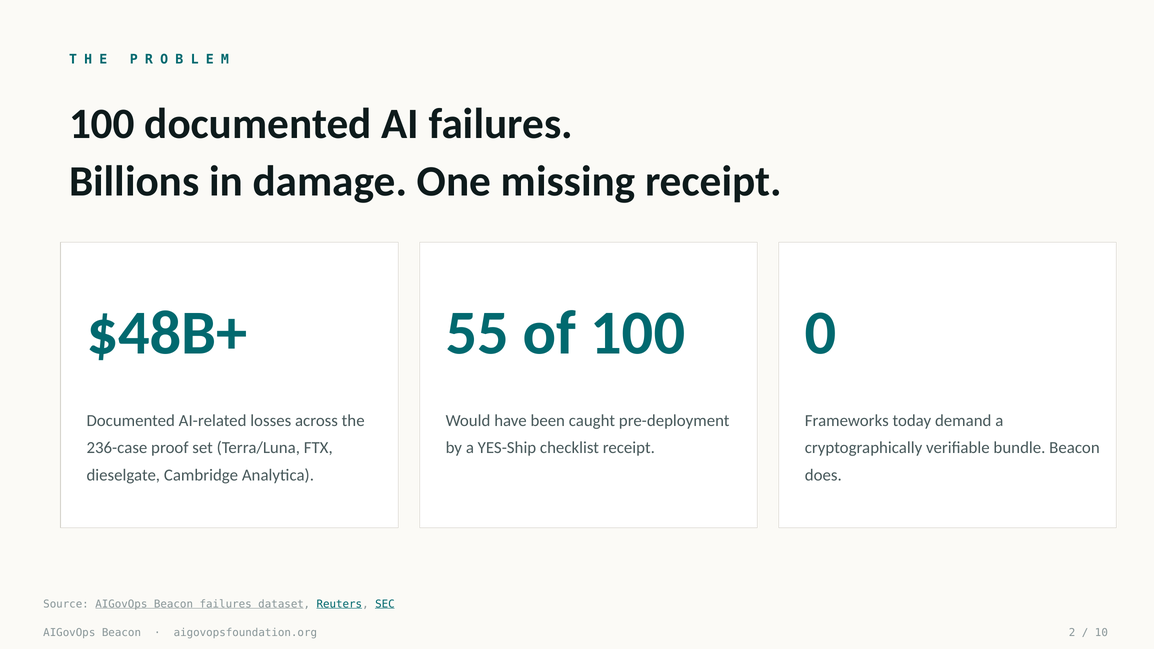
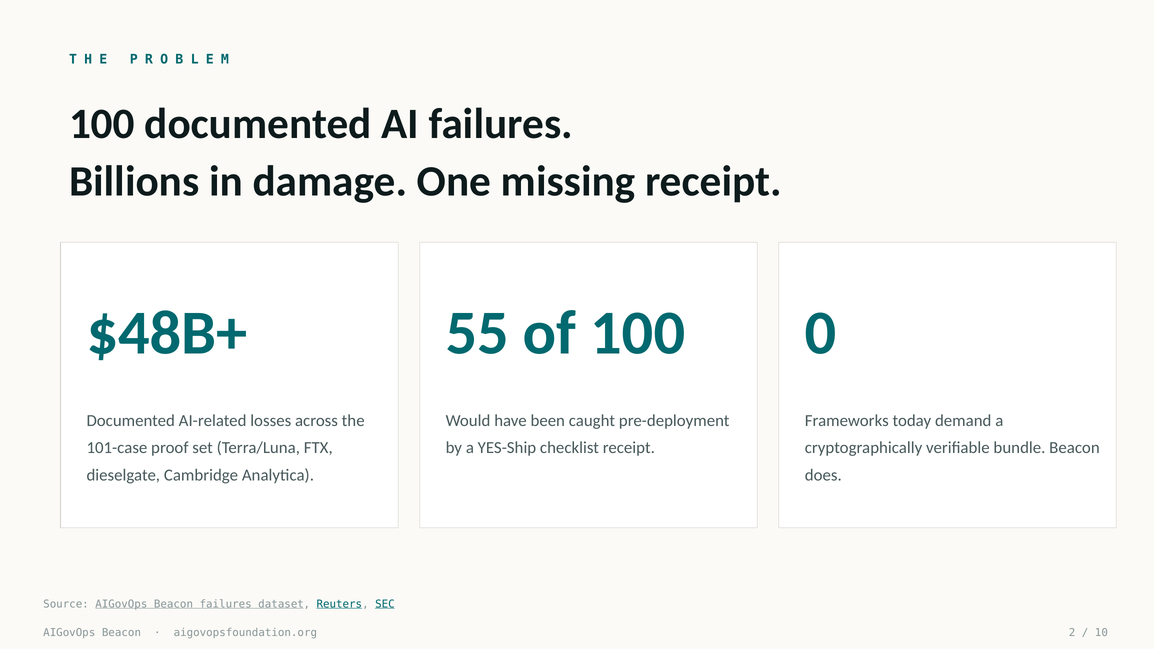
236-case: 236-case -> 101-case
